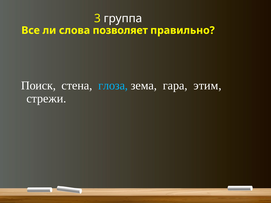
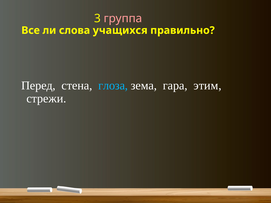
группа colour: white -> pink
позволяет: позволяет -> учащихся
Поиск: Поиск -> Перед
